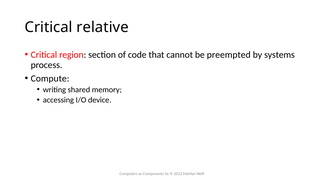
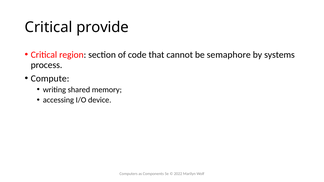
relative: relative -> provide
preempted: preempted -> semaphore
